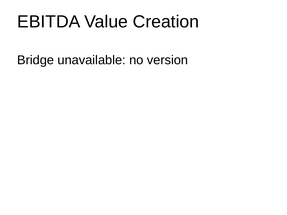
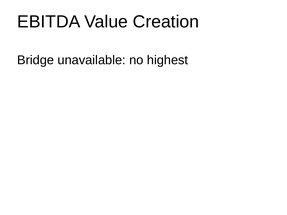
version: version -> highest
